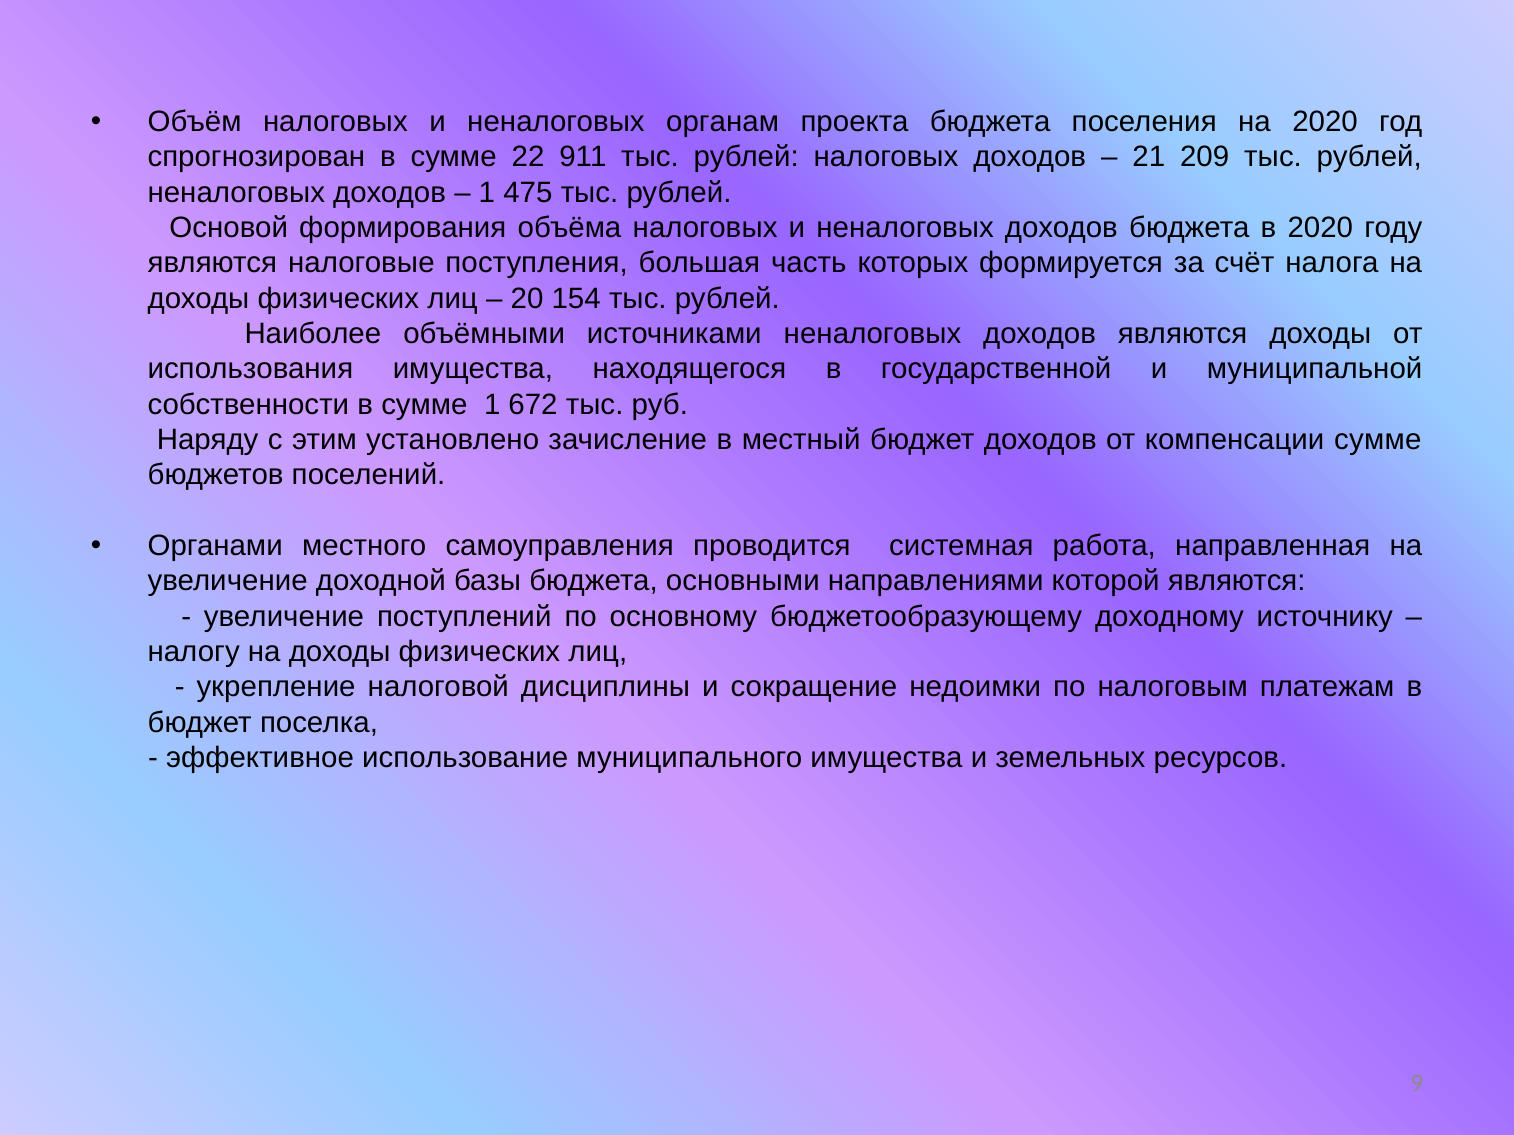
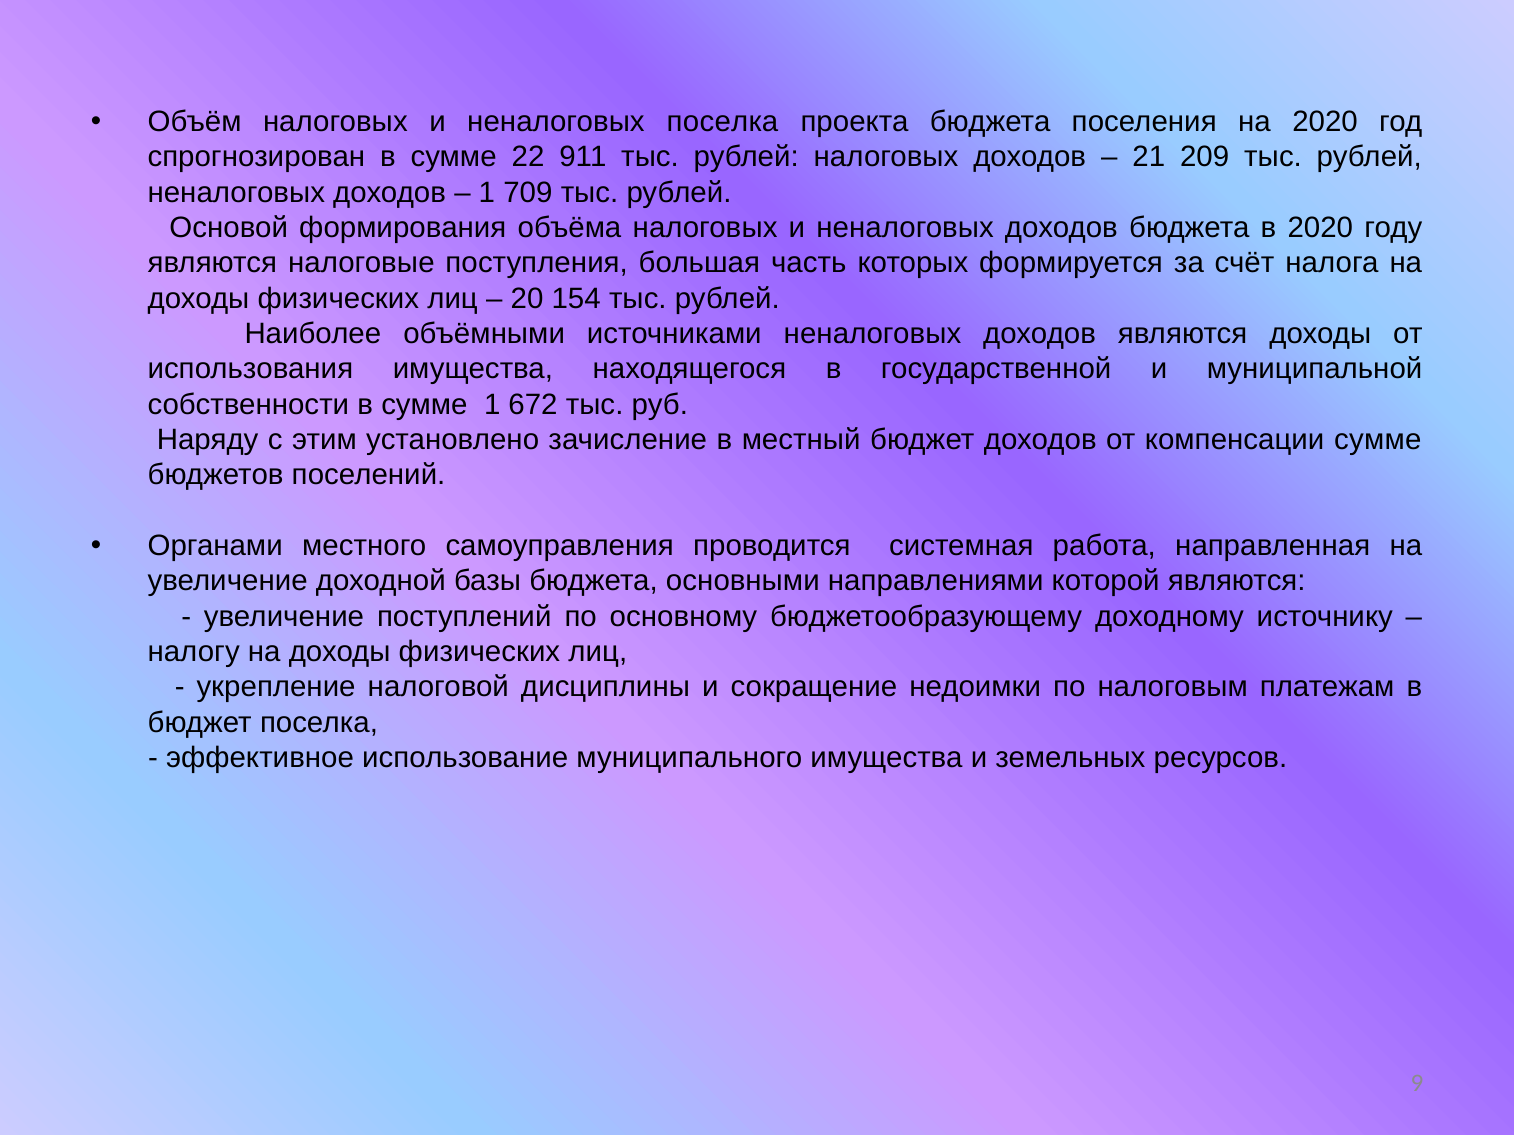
неналоговых органам: органам -> поселка
475: 475 -> 709
